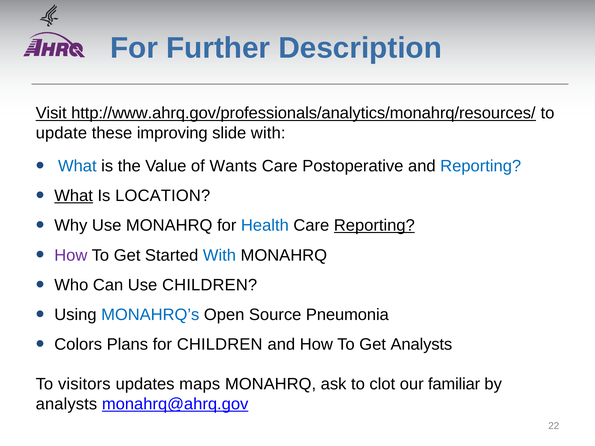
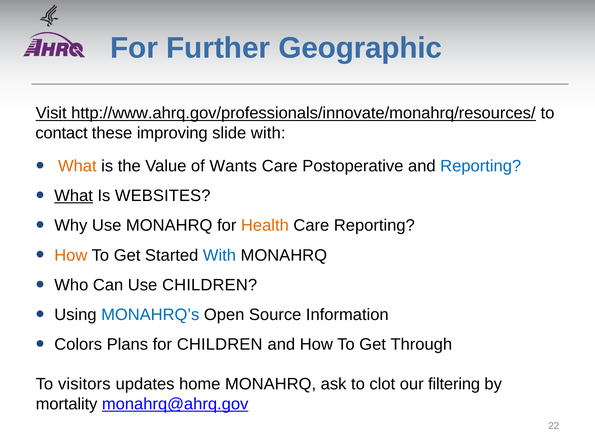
Description: Description -> Geographic
http://www.ahrq.gov/professionals/analytics/monahrq/resources/: http://www.ahrq.gov/professionals/analytics/monahrq/resources/ -> http://www.ahrq.gov/professionals/innovate/monahrq/resources/
update: update -> contact
What at (77, 166) colour: blue -> orange
LOCATION: LOCATION -> WEBSITES
Health colour: blue -> orange
Reporting at (374, 226) underline: present -> none
How at (71, 255) colour: purple -> orange
Pneumonia: Pneumonia -> Information
Get Analysts: Analysts -> Through
maps: maps -> home
familiar: familiar -> filtering
analysts at (66, 404): analysts -> mortality
